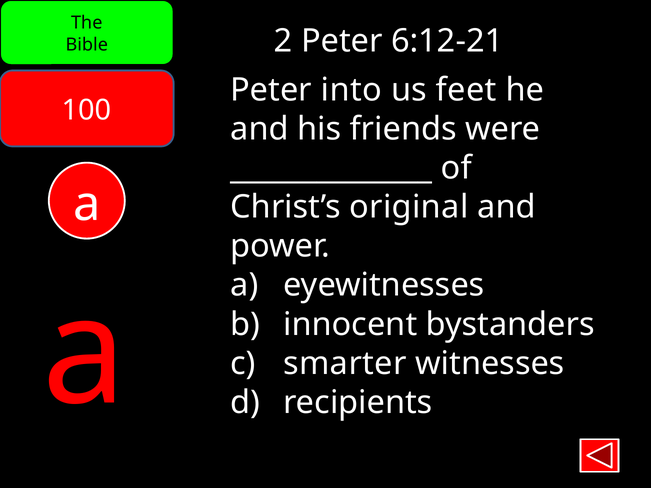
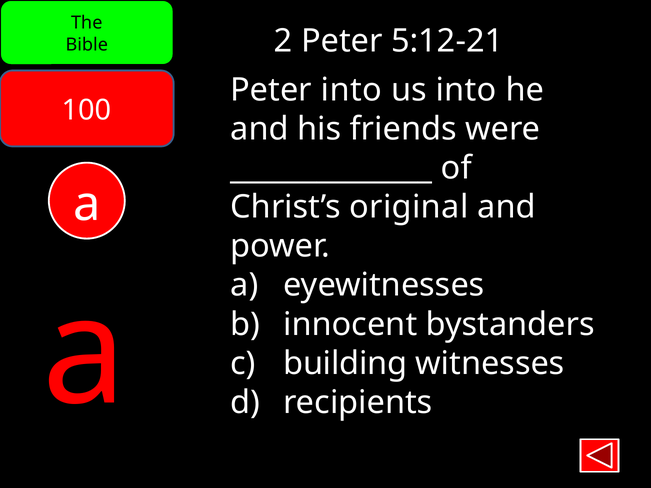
6:12-21: 6:12-21 -> 5:12-21
us feet: feet -> into
smarter: smarter -> building
